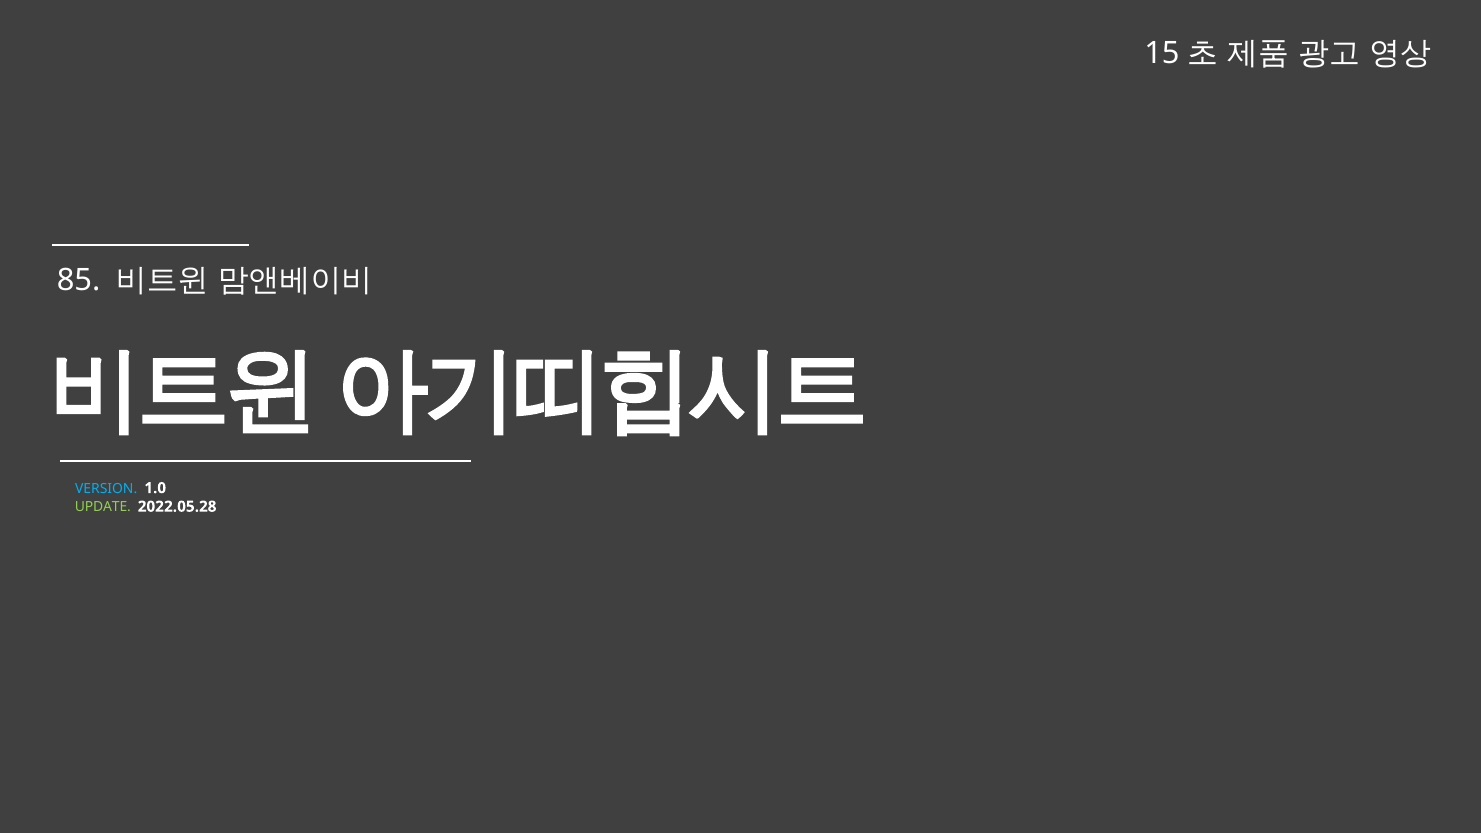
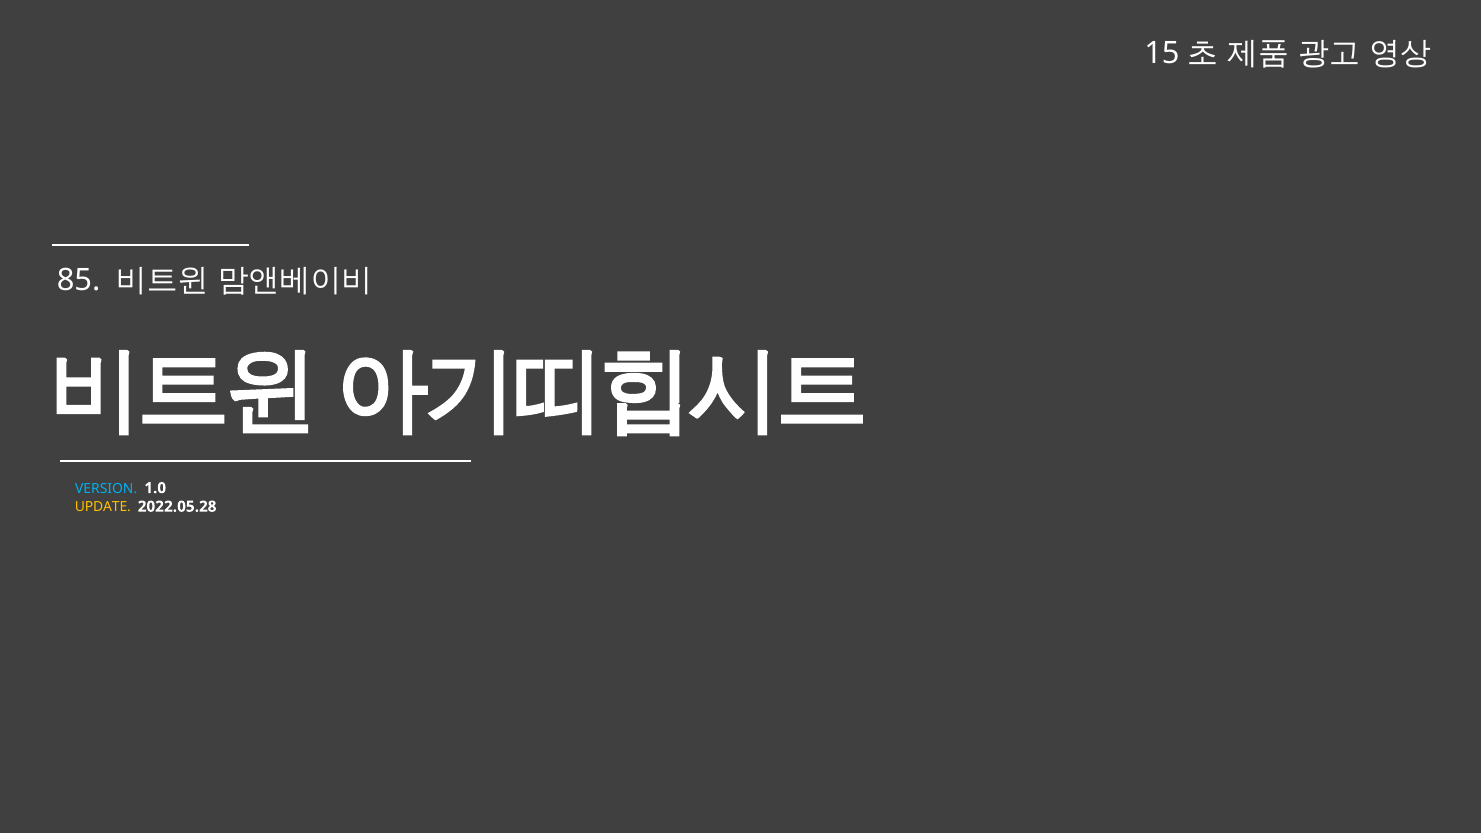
UPDATE colour: light green -> yellow
